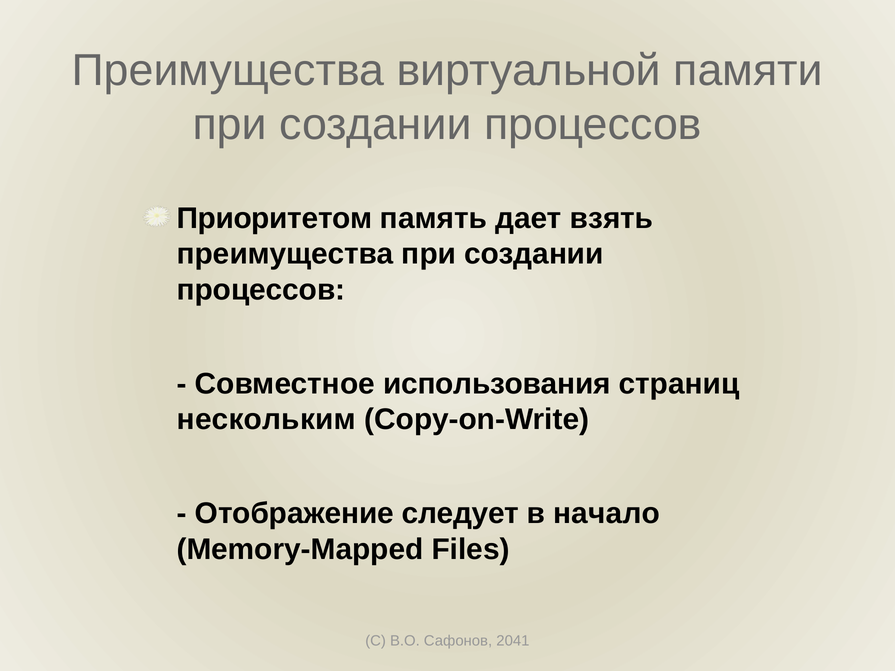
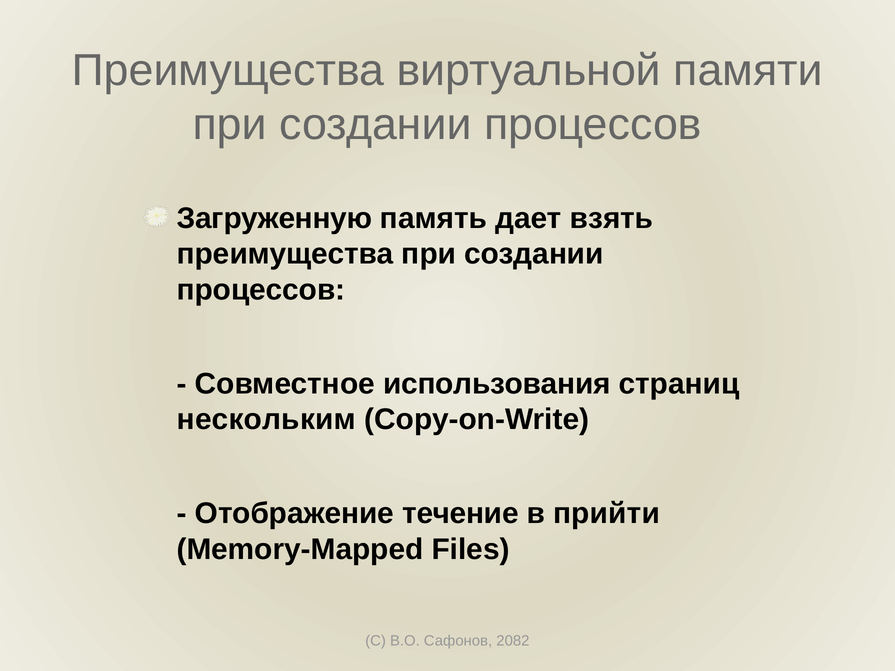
Приоритетом: Приоритетом -> Загруженную
следует: следует -> течение
начало: начало -> прийти
2041: 2041 -> 2082
